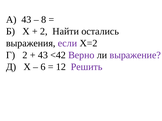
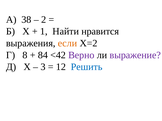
А 43: 43 -> 38
8: 8 -> 2
2 at (44, 31): 2 -> 1
остались: остались -> нравится
если colour: purple -> orange
Г 2: 2 -> 8
43 at (43, 55): 43 -> 84
6: 6 -> 3
Решить colour: purple -> blue
